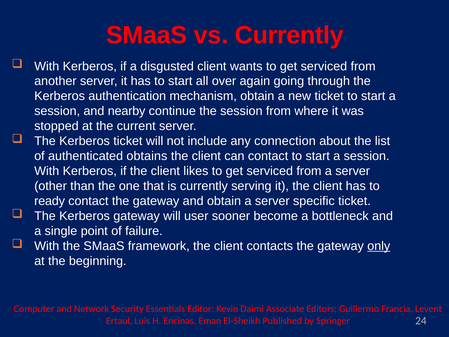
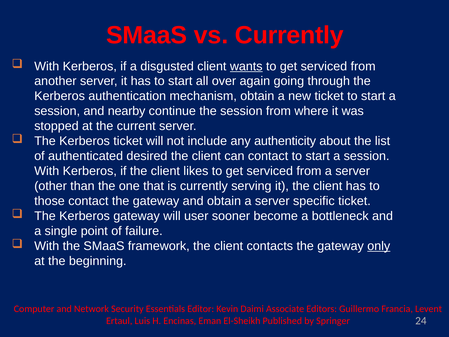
wants underline: none -> present
connection: connection -> authenticity
obtains: obtains -> desired
ready: ready -> those
